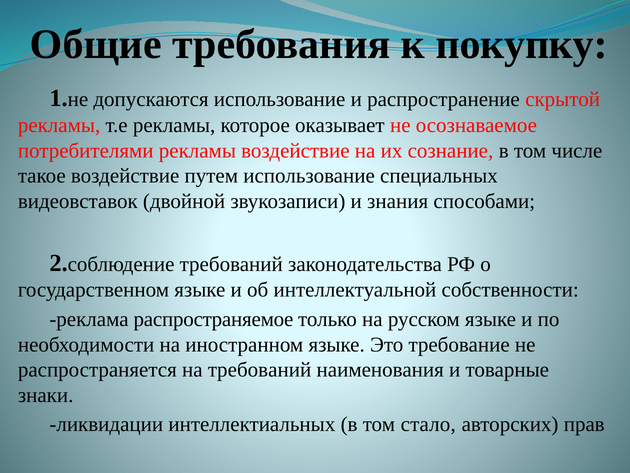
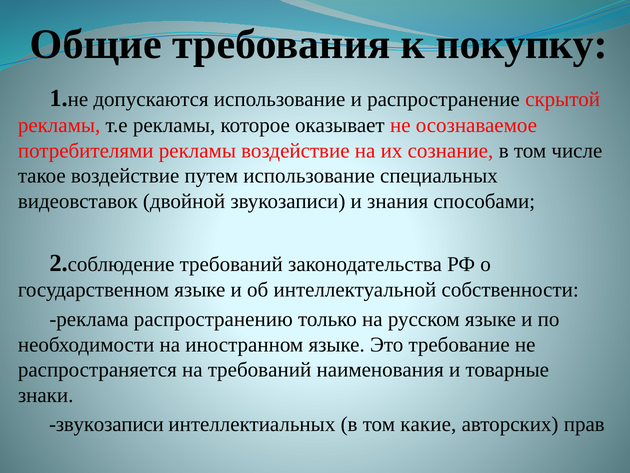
распространяемое: распространяемое -> распространению
ликвидации at (106, 424): ликвидации -> звукозаписи
стало: стало -> какие
